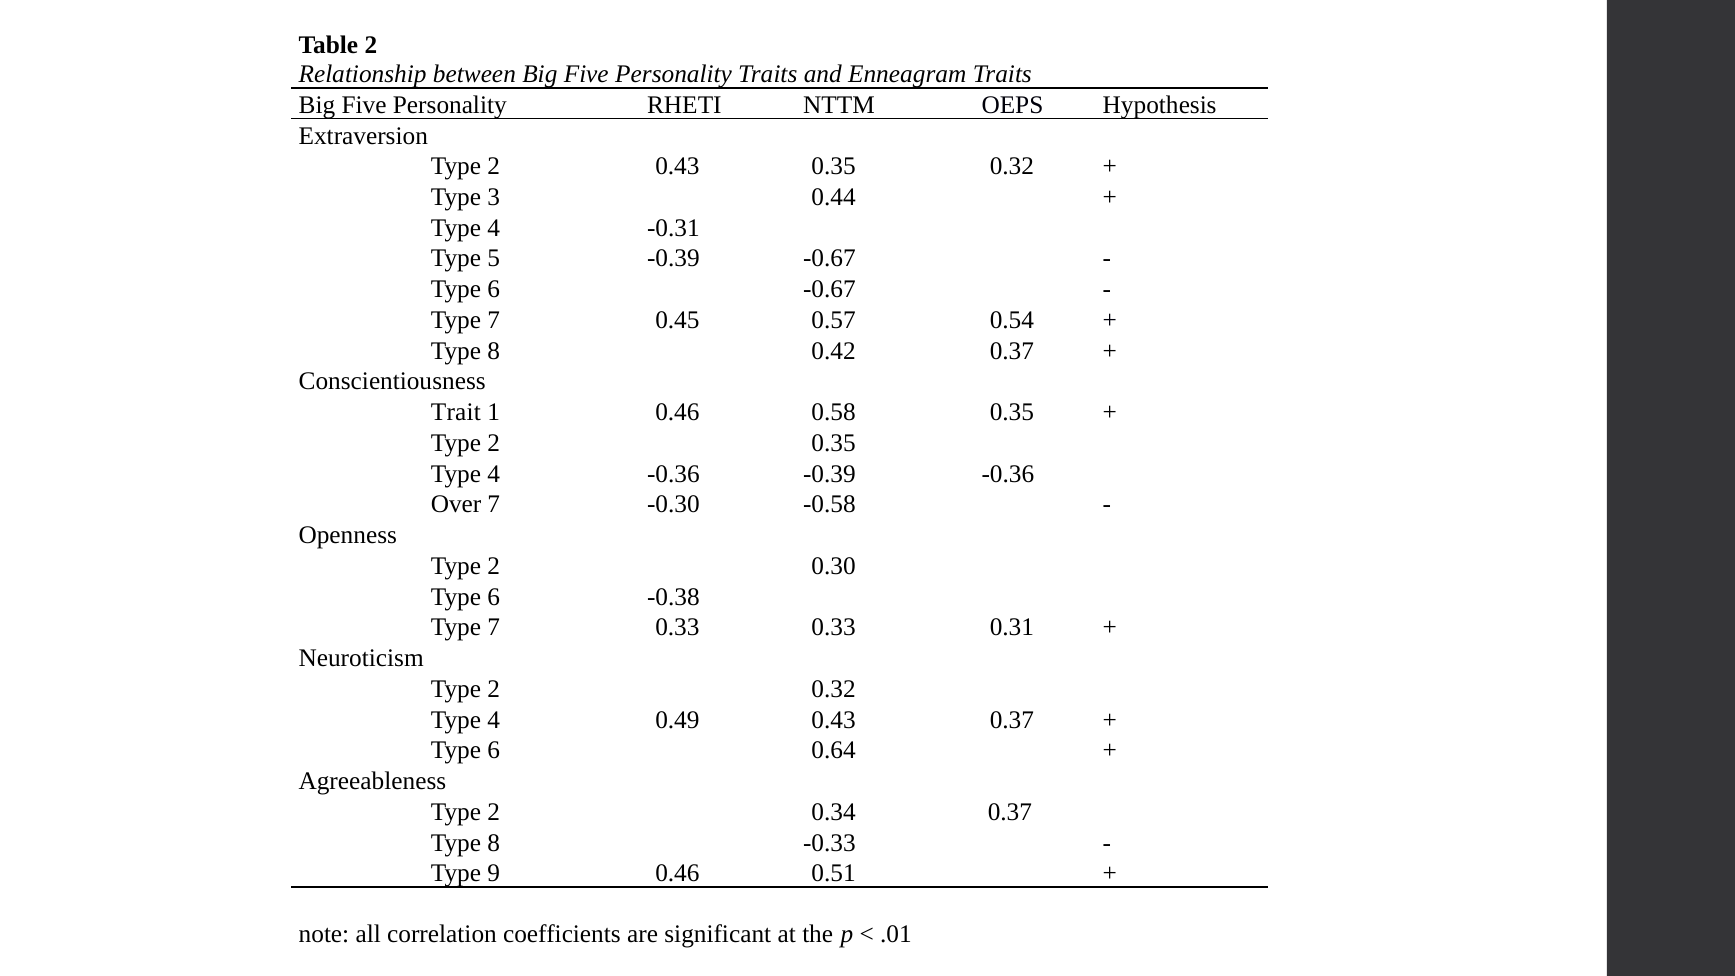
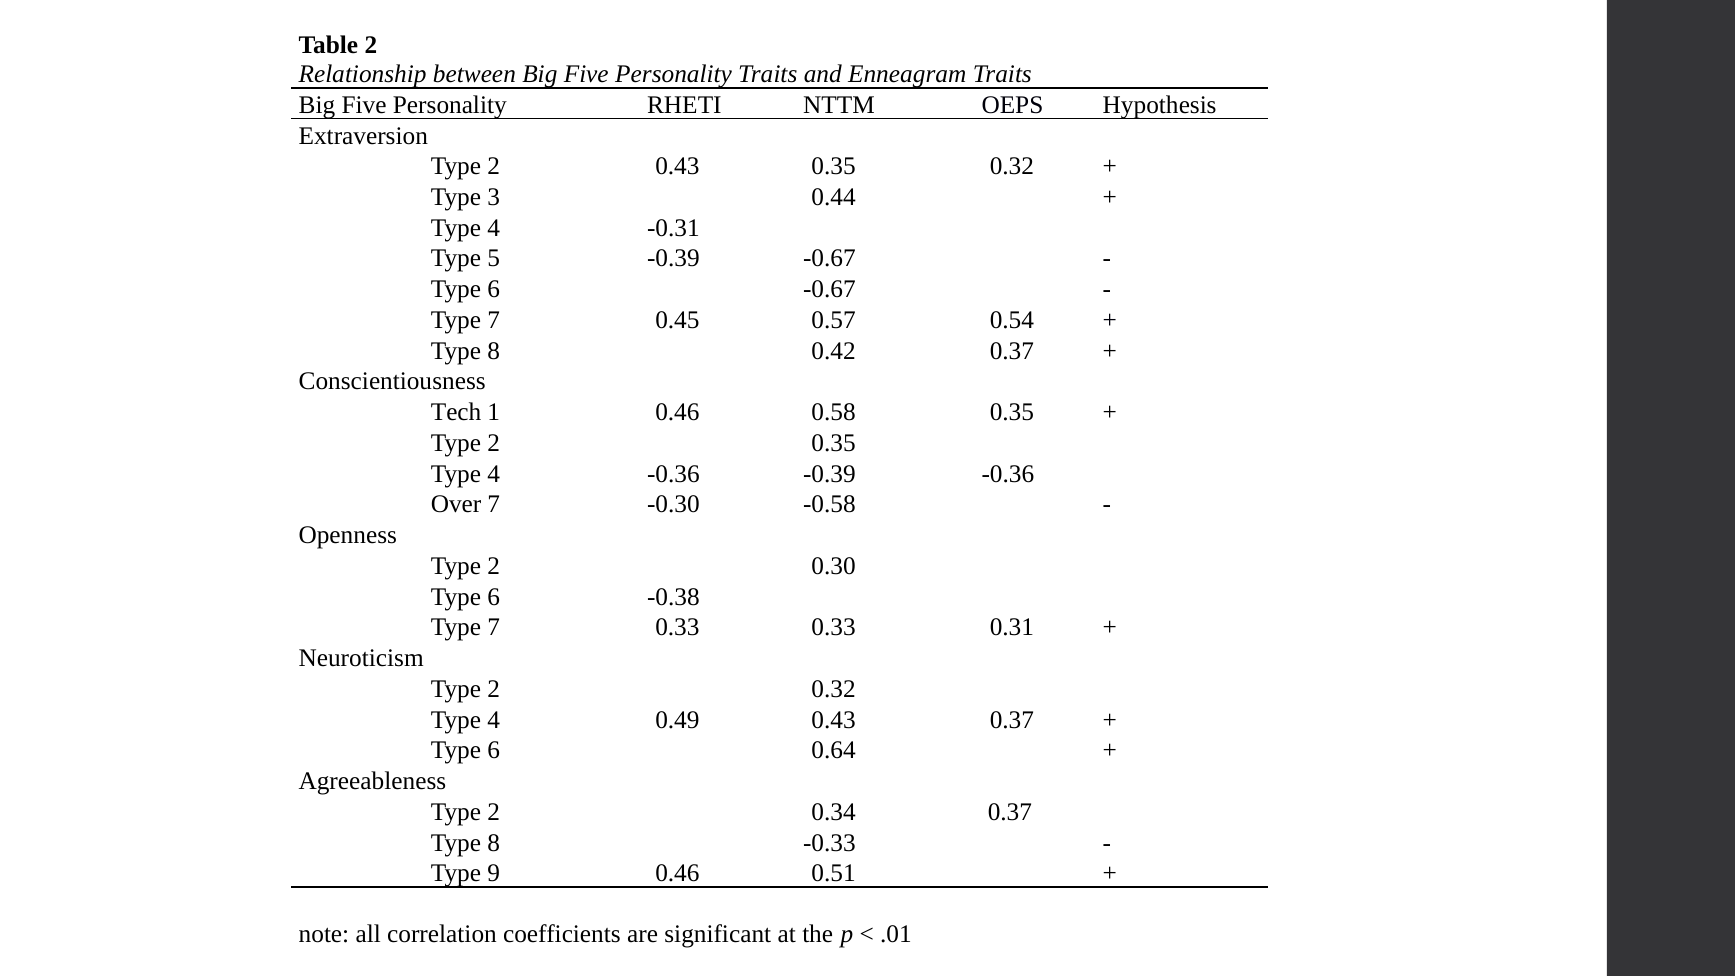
Trait: Trait -> Tech
